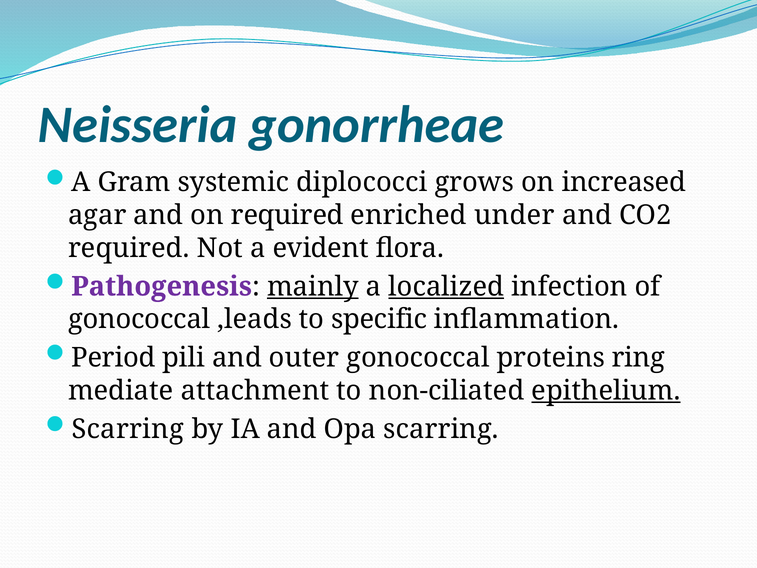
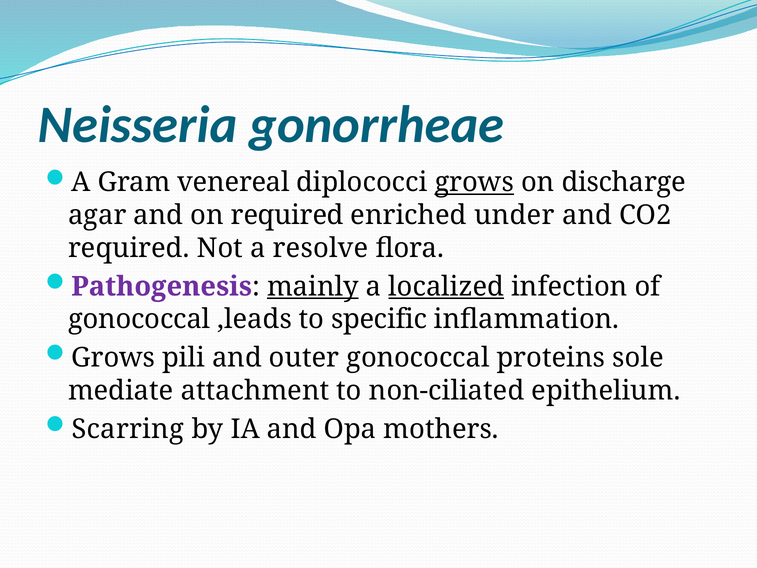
systemic: systemic -> venereal
grows at (474, 182) underline: none -> present
increased: increased -> discharge
evident: evident -> resolve
Period at (113, 358): Period -> Grows
ring: ring -> sole
epithelium underline: present -> none
Opa scarring: scarring -> mothers
